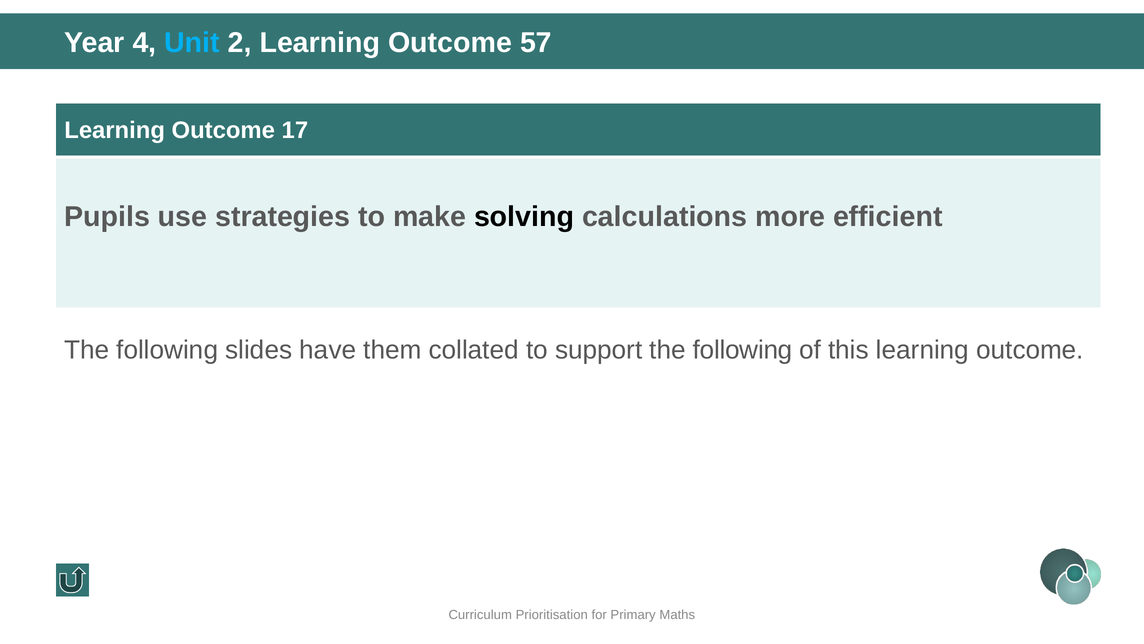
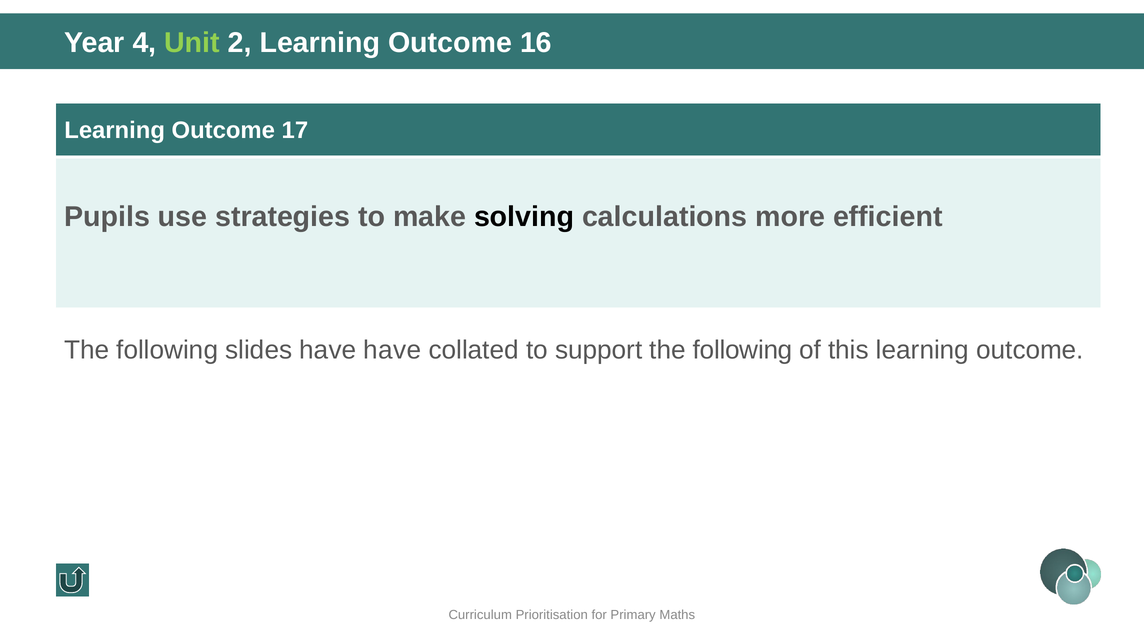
Unit colour: light blue -> light green
57: 57 -> 16
have them: them -> have
